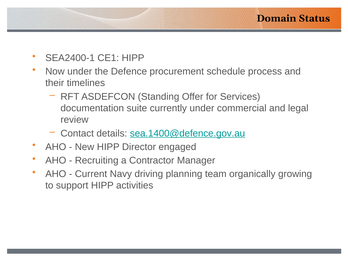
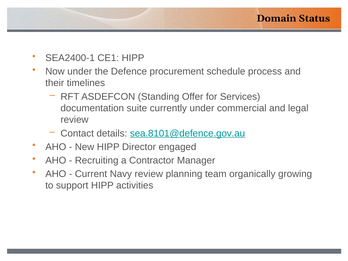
sea.1400@defence.gov.au: sea.1400@defence.gov.au -> sea.8101@defence.gov.au
Navy driving: driving -> review
